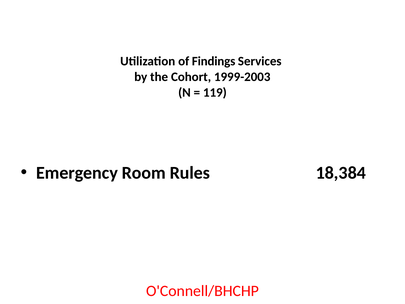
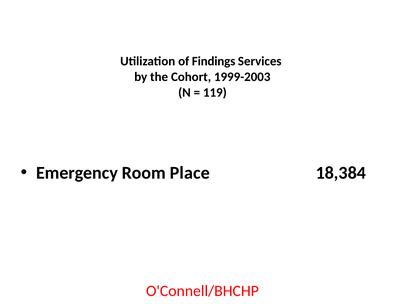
Rules: Rules -> Place
